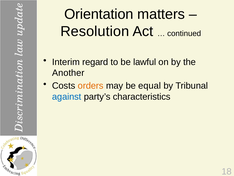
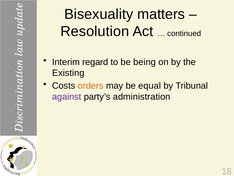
Orientation: Orientation -> Bisexuality
lawful: lawful -> being
Another: Another -> Existing
against colour: blue -> purple
characteristics: characteristics -> administration
